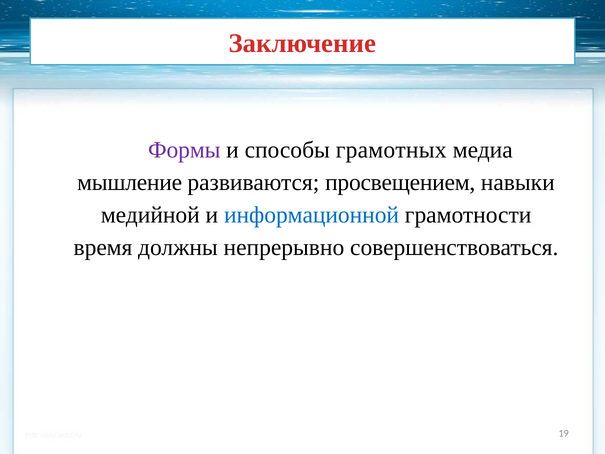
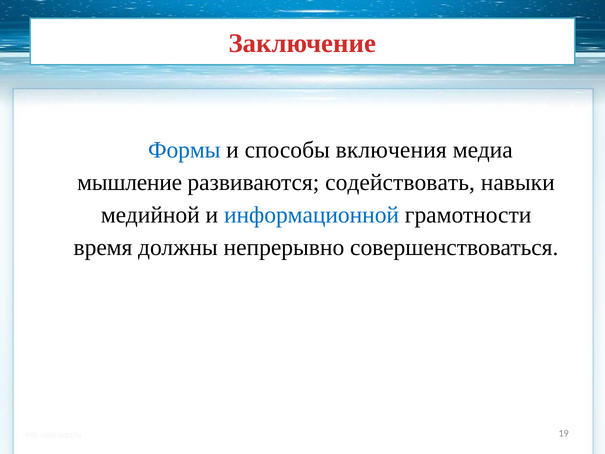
Формы colour: purple -> blue
грамотных: грамотных -> включения
просвещением: просвещением -> содействовать
